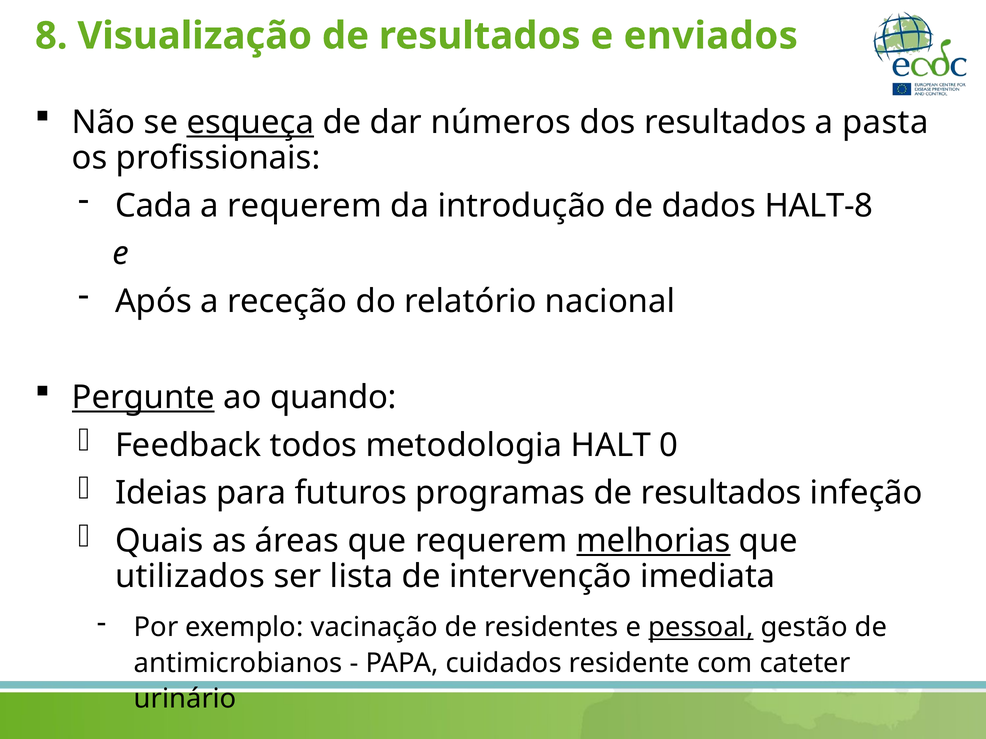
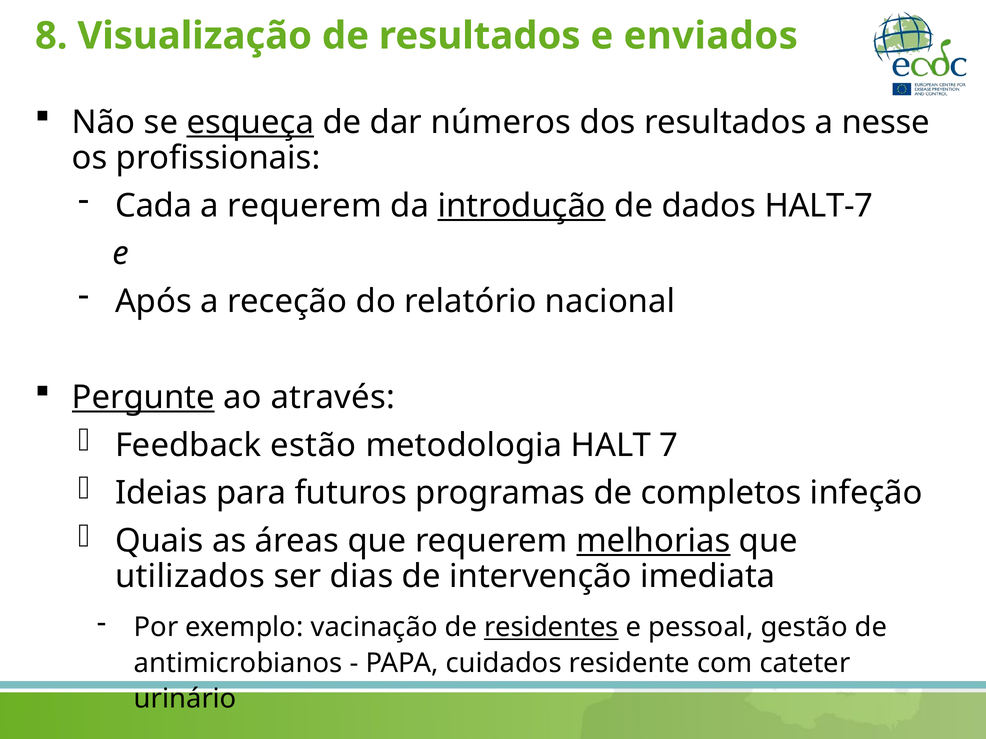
pasta: pasta -> nesse
introdução underline: none -> present
HALT-8: HALT-8 -> HALT-7
quando: quando -> através
todos: todos -> estão
0: 0 -> 7
programas de resultados: resultados -> completos
lista: lista -> dias
residentes underline: none -> present
pessoal underline: present -> none
